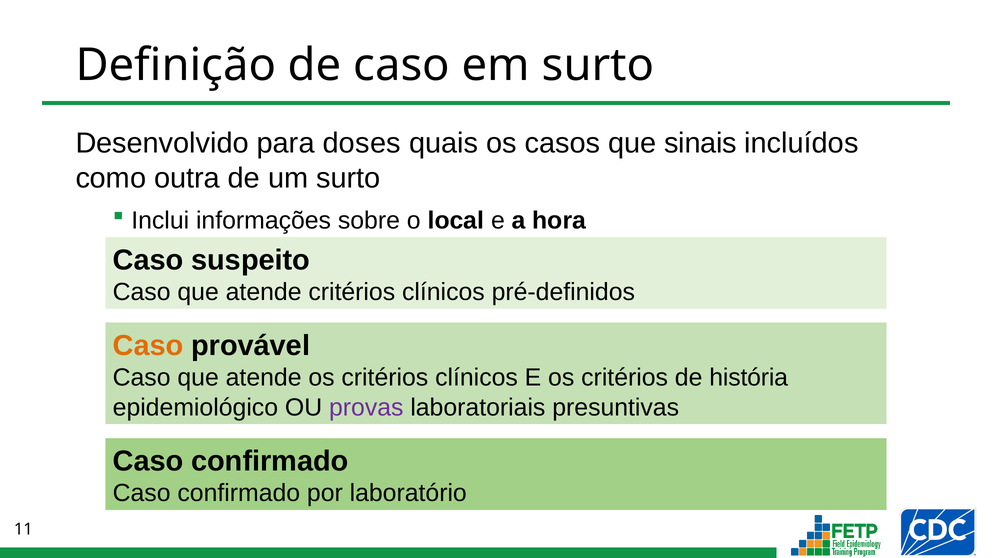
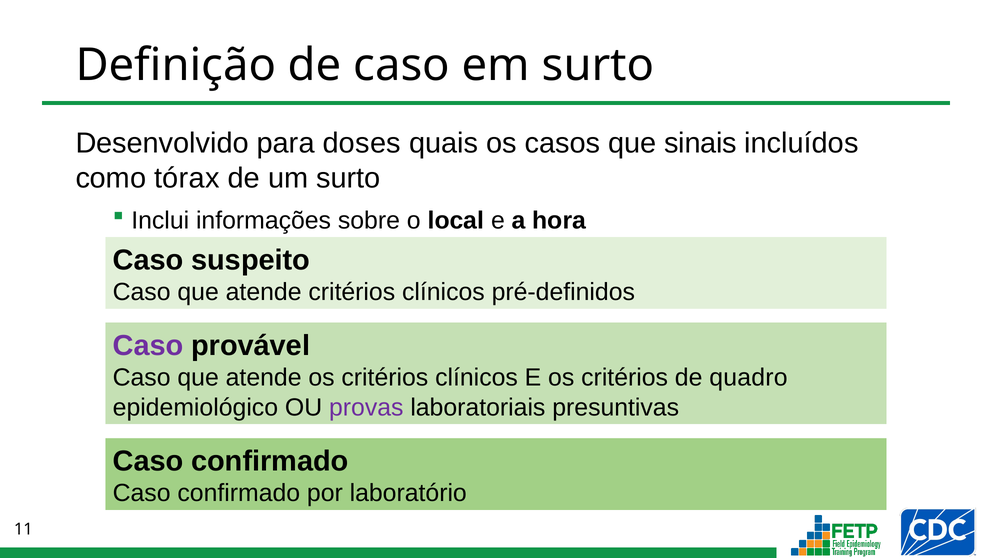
outra: outra -> tórax
Caso at (148, 346) colour: orange -> purple
história: história -> quadro
